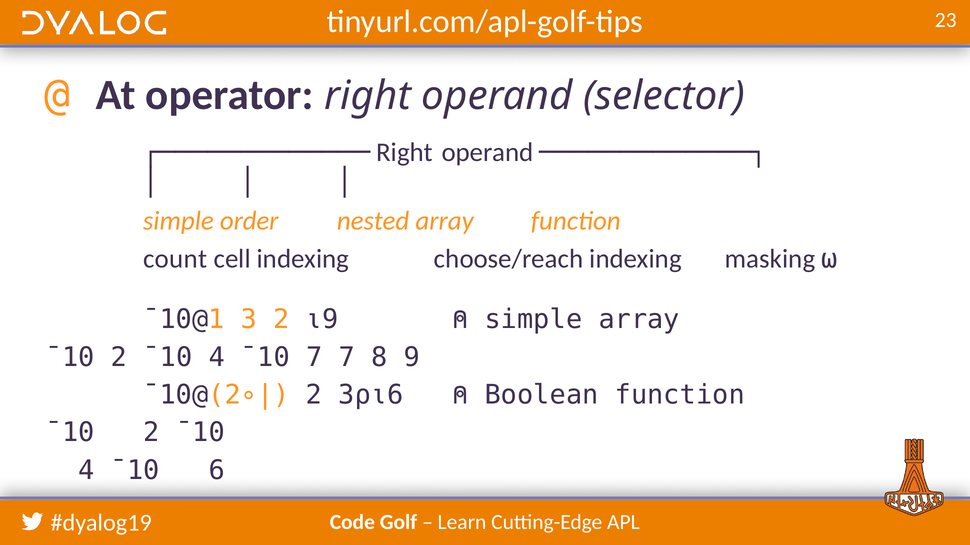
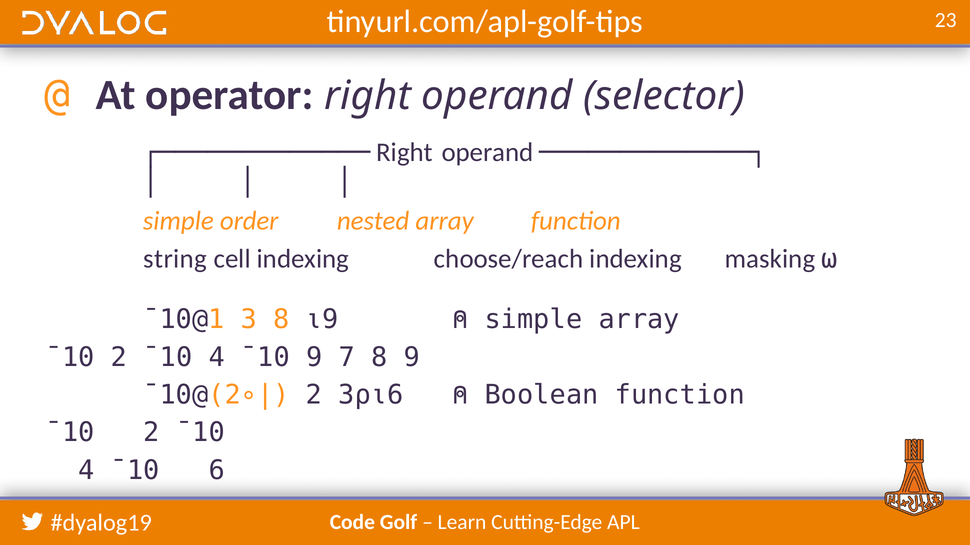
count: count -> string
3 2: 2 -> 8
¯10 7: 7 -> 9
